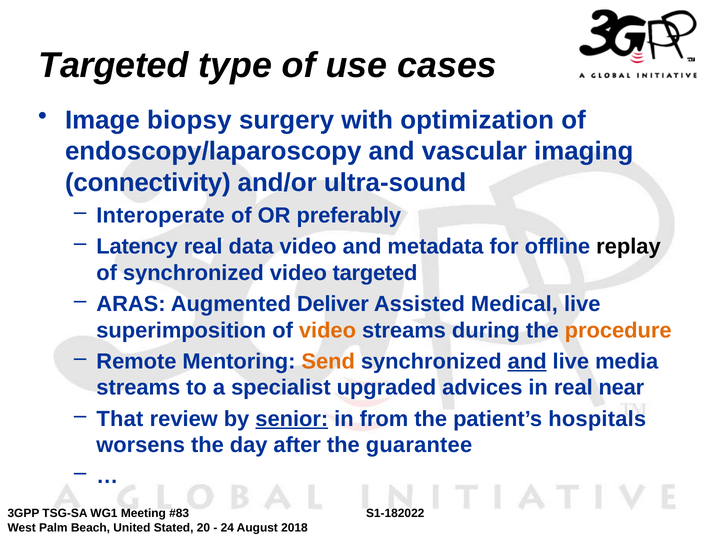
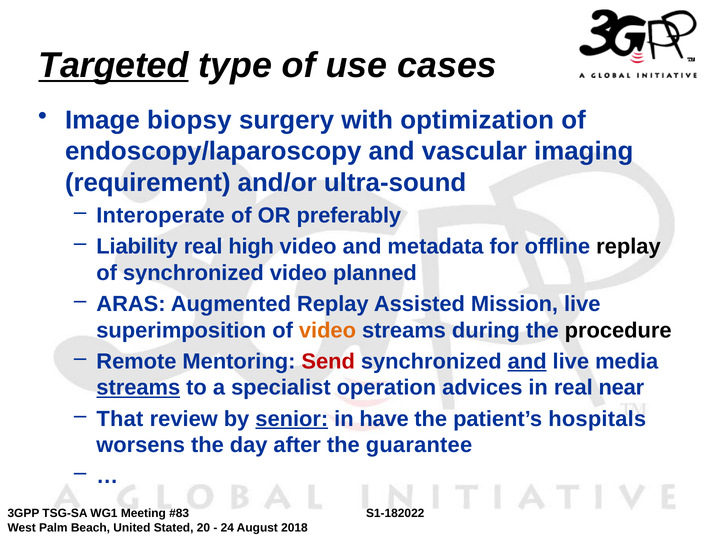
Targeted at (113, 66) underline: none -> present
connectivity: connectivity -> requirement
Latency: Latency -> Liability
data: data -> high
video targeted: targeted -> planned
Augmented Deliver: Deliver -> Replay
Medical: Medical -> Mission
procedure colour: orange -> black
Send colour: orange -> red
streams at (138, 388) underline: none -> present
upgraded: upgraded -> operation
from: from -> have
